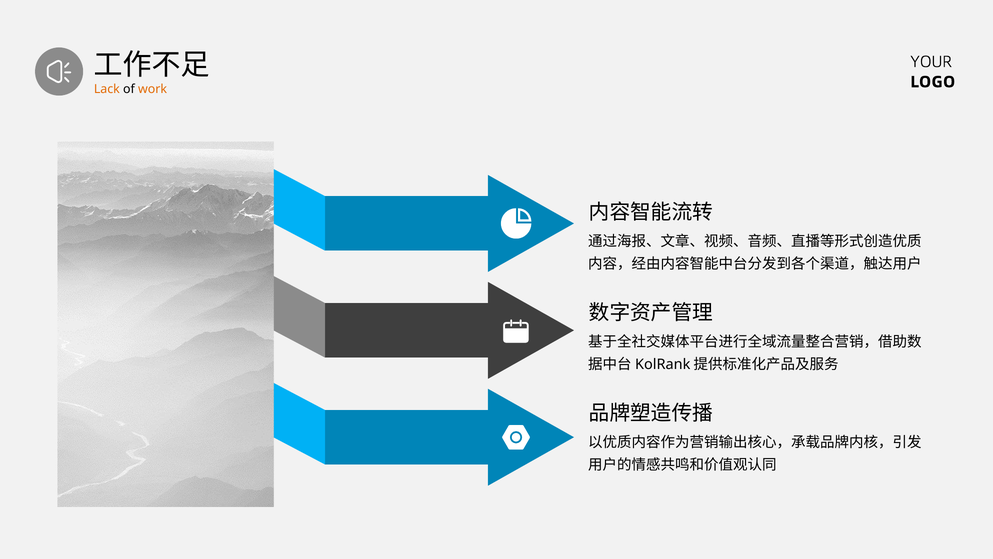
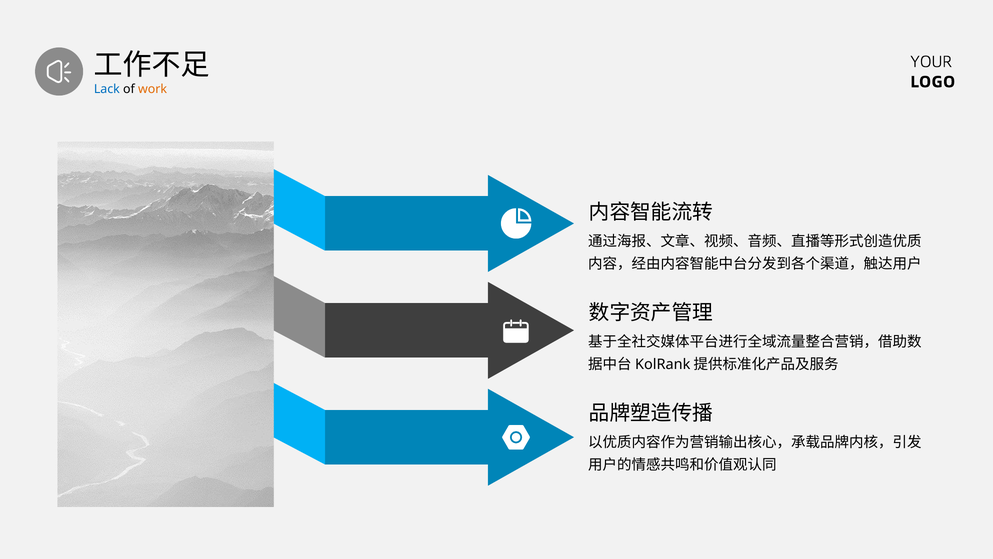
Lack colour: orange -> blue
